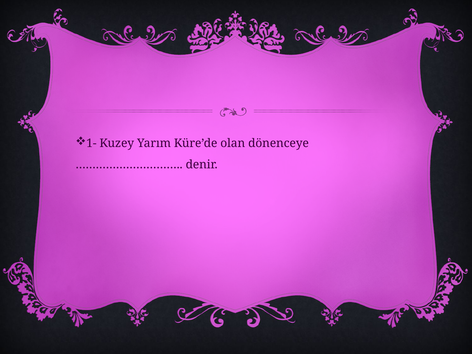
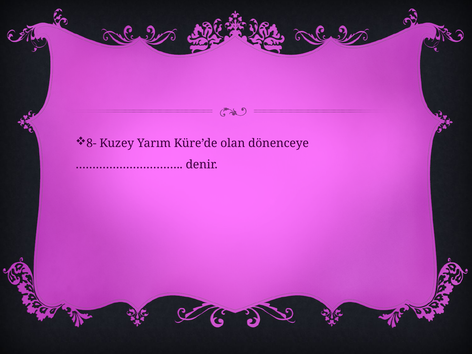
1-: 1- -> 8-
